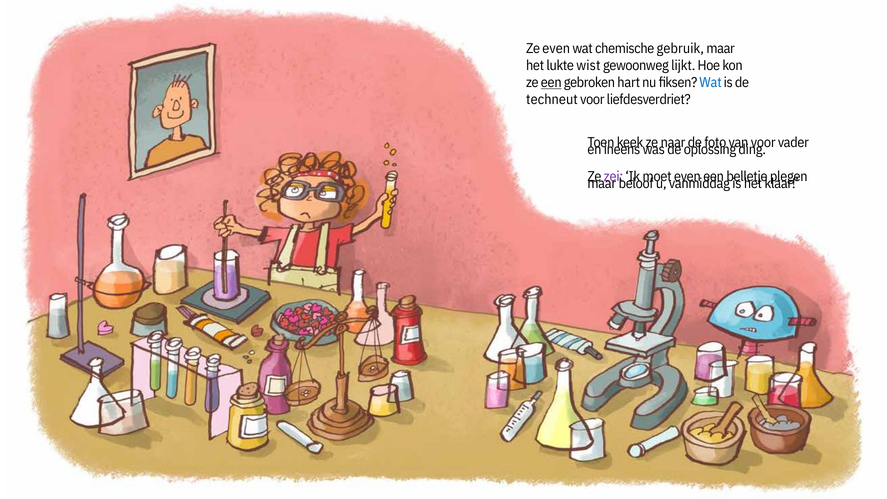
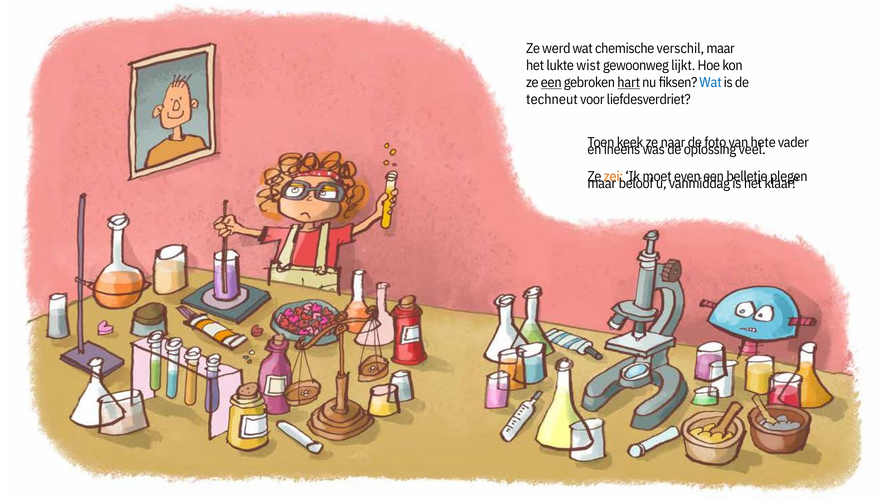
Ze even: even -> werd
gebruik: gebruik -> verschil
hart underline: none -> present
van voor: voor -> hete
ding: ding -> veel
zei colour: purple -> orange
